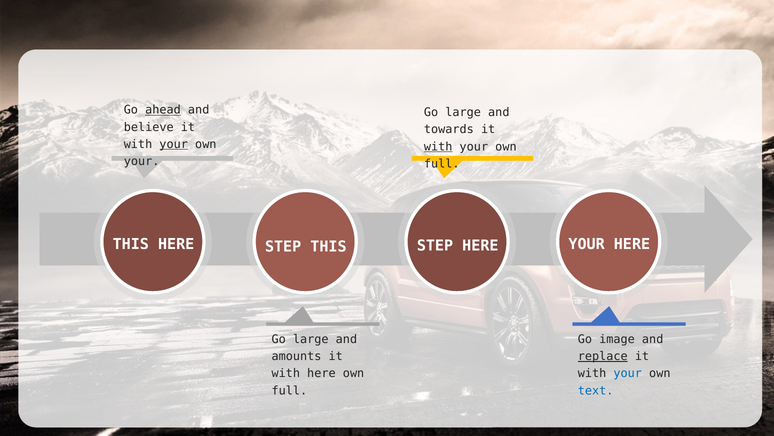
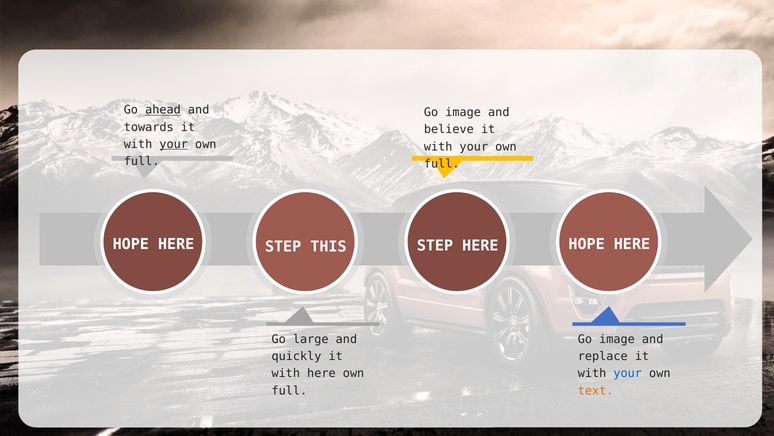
large at (463, 112): large -> image
believe: believe -> towards
towards: towards -> believe
with at (438, 146) underline: present -> none
your at (142, 161): your -> full
THIS at (131, 244): THIS -> HOPE
STEP HERE YOUR: YOUR -> HOPE
amounts: amounts -> quickly
replace underline: present -> none
text colour: blue -> orange
